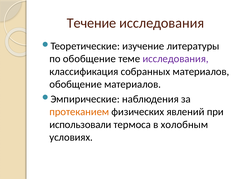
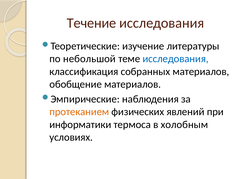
по обобщение: обобщение -> небольшой
исследования at (176, 59) colour: purple -> blue
использовали: использовали -> информатики
